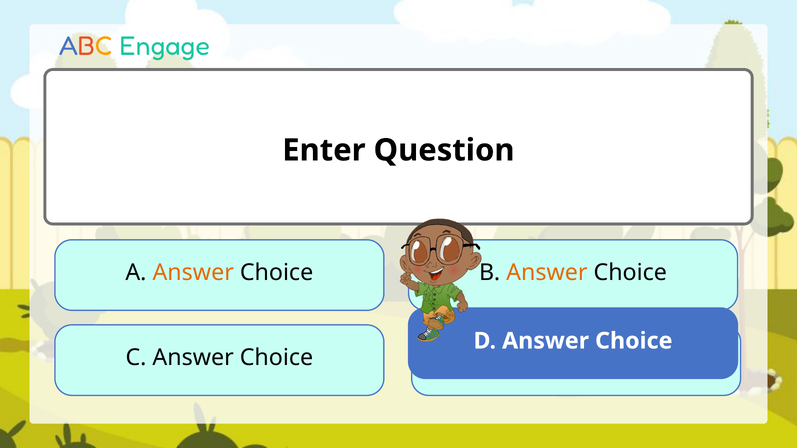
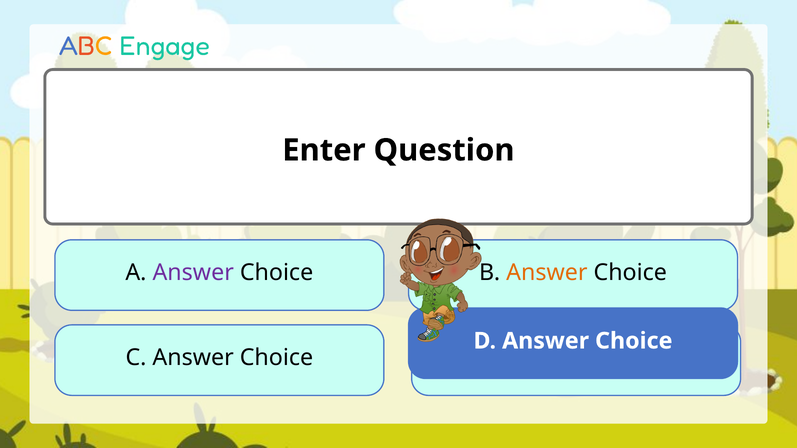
Answer at (193, 273) colour: orange -> purple
